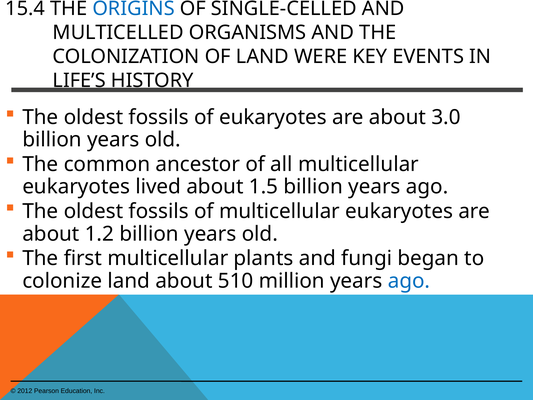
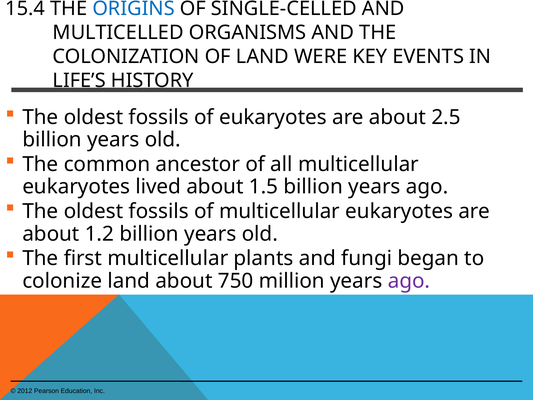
3.0: 3.0 -> 2.5
510: 510 -> 750
ago at (409, 281) colour: blue -> purple
